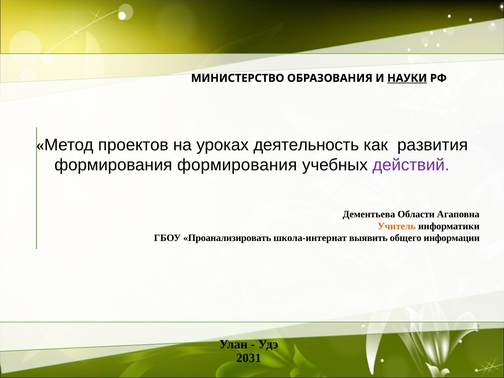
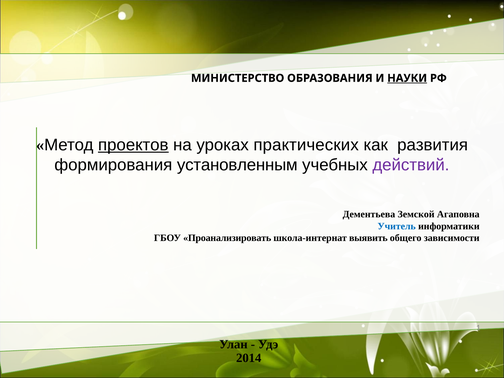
проектов underline: none -> present
деятельность: деятельность -> практических
формирования формирования: формирования -> установленным
Области: Области -> Земской
Учитель colour: orange -> blue
информации: информации -> зависимости
2031: 2031 -> 2014
